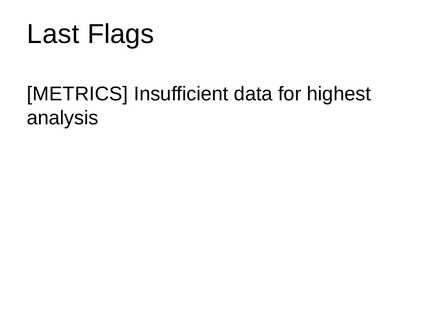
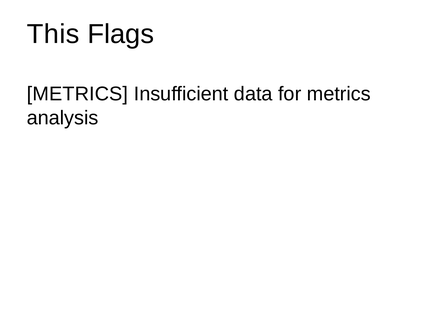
Last: Last -> This
for highest: highest -> metrics
